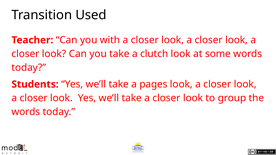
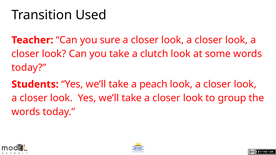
with: with -> sure
pages: pages -> peach
